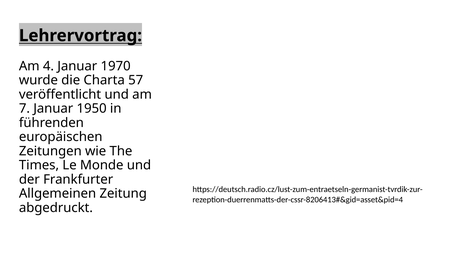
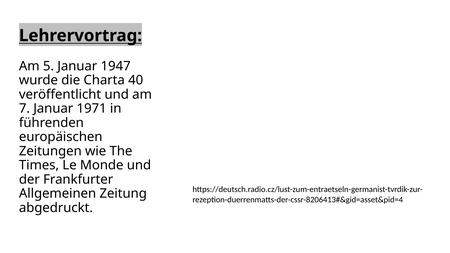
4: 4 -> 5
1970: 1970 -> 1947
57: 57 -> 40
1950: 1950 -> 1971
